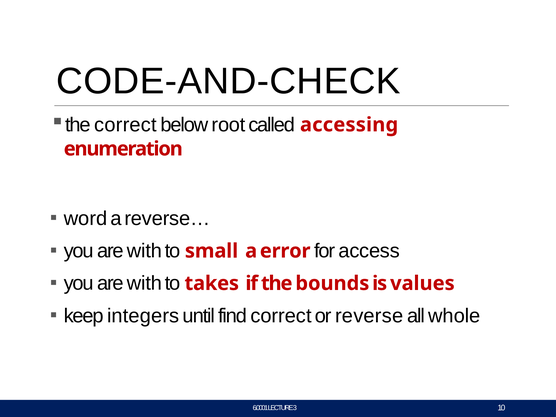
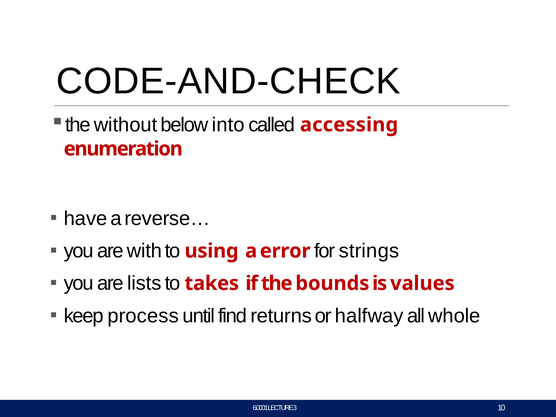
correct at (125, 125): correct -> without
root: root -> into
word: word -> have
small: small -> using
access: access -> strings
with at (144, 283): with -> lists
integers: integers -> process
find correct: correct -> returns
reverse: reverse -> halfway
